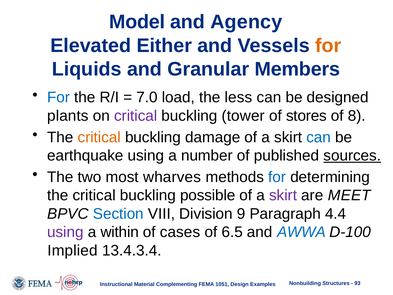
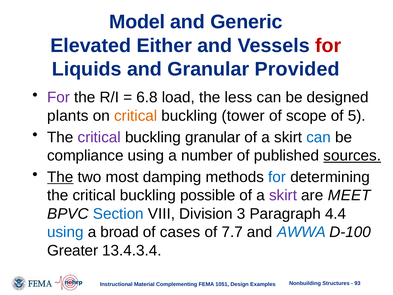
Agency: Agency -> Generic
for at (328, 45) colour: orange -> red
Members: Members -> Provided
For at (59, 97) colour: blue -> purple
7.0: 7.0 -> 6.8
critical at (136, 116) colour: purple -> orange
stores: stores -> scope
8: 8 -> 5
critical at (99, 137) colour: orange -> purple
buckling damage: damage -> granular
earthquake: earthquake -> compliance
The at (60, 177) underline: none -> present
wharves: wharves -> damping
9: 9 -> 3
using at (65, 232) colour: purple -> blue
within: within -> broad
6.5: 6.5 -> 7.7
Implied: Implied -> Greater
